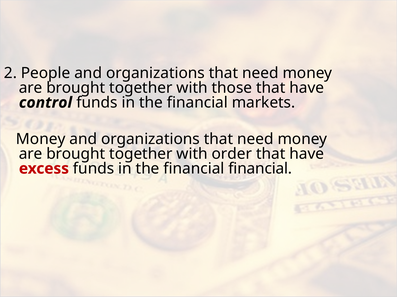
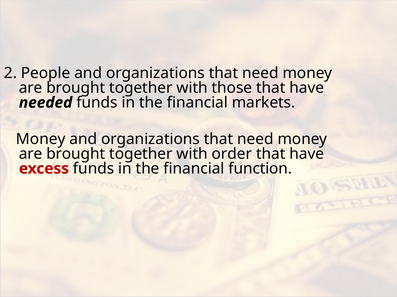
control: control -> needed
financial financial: financial -> function
